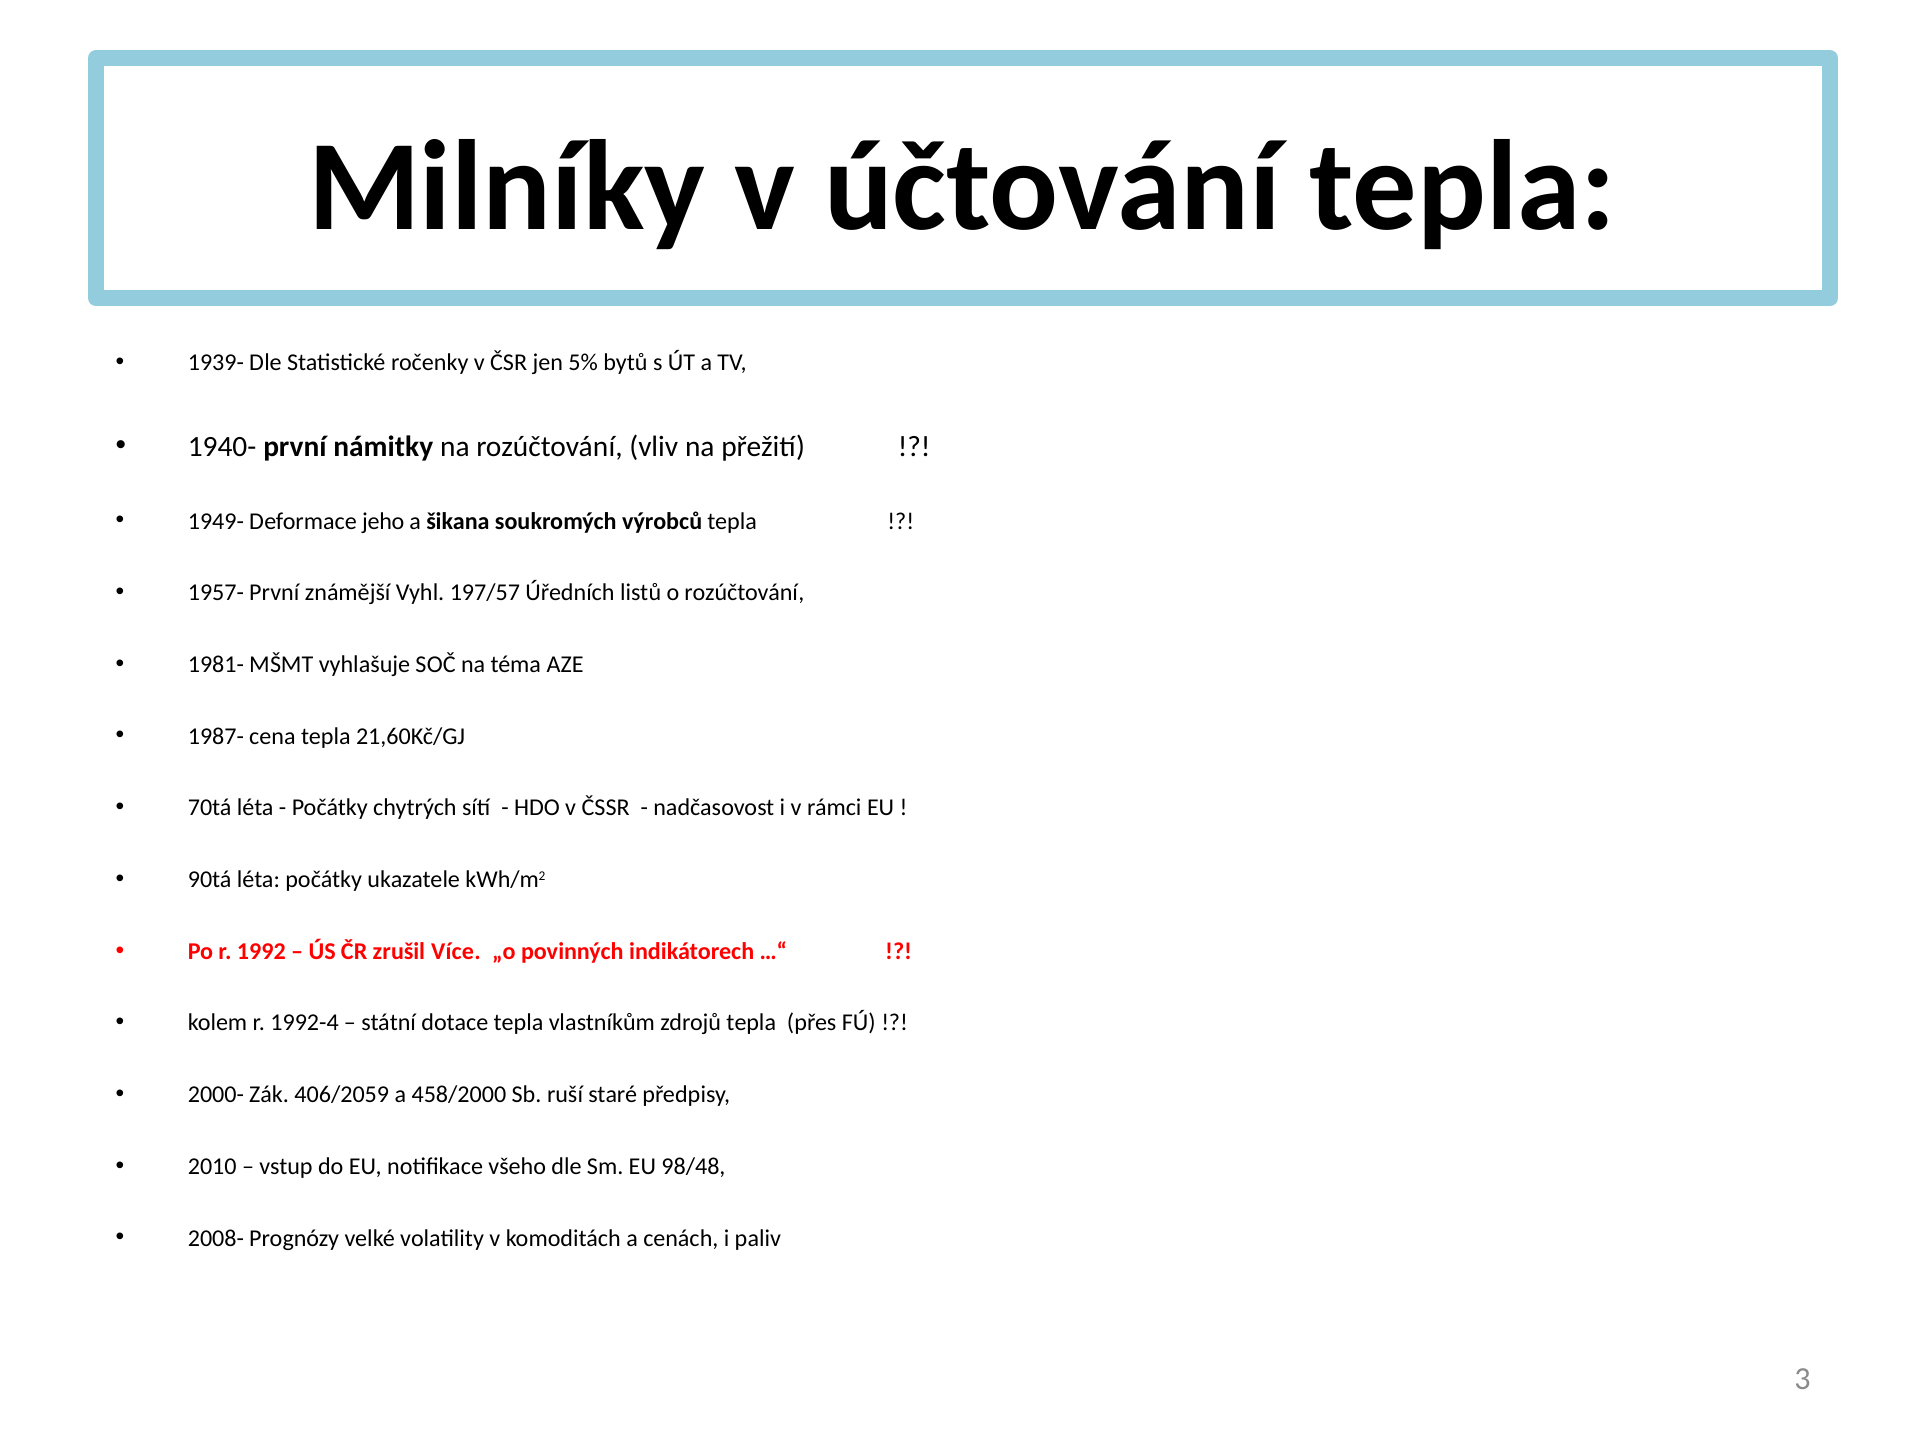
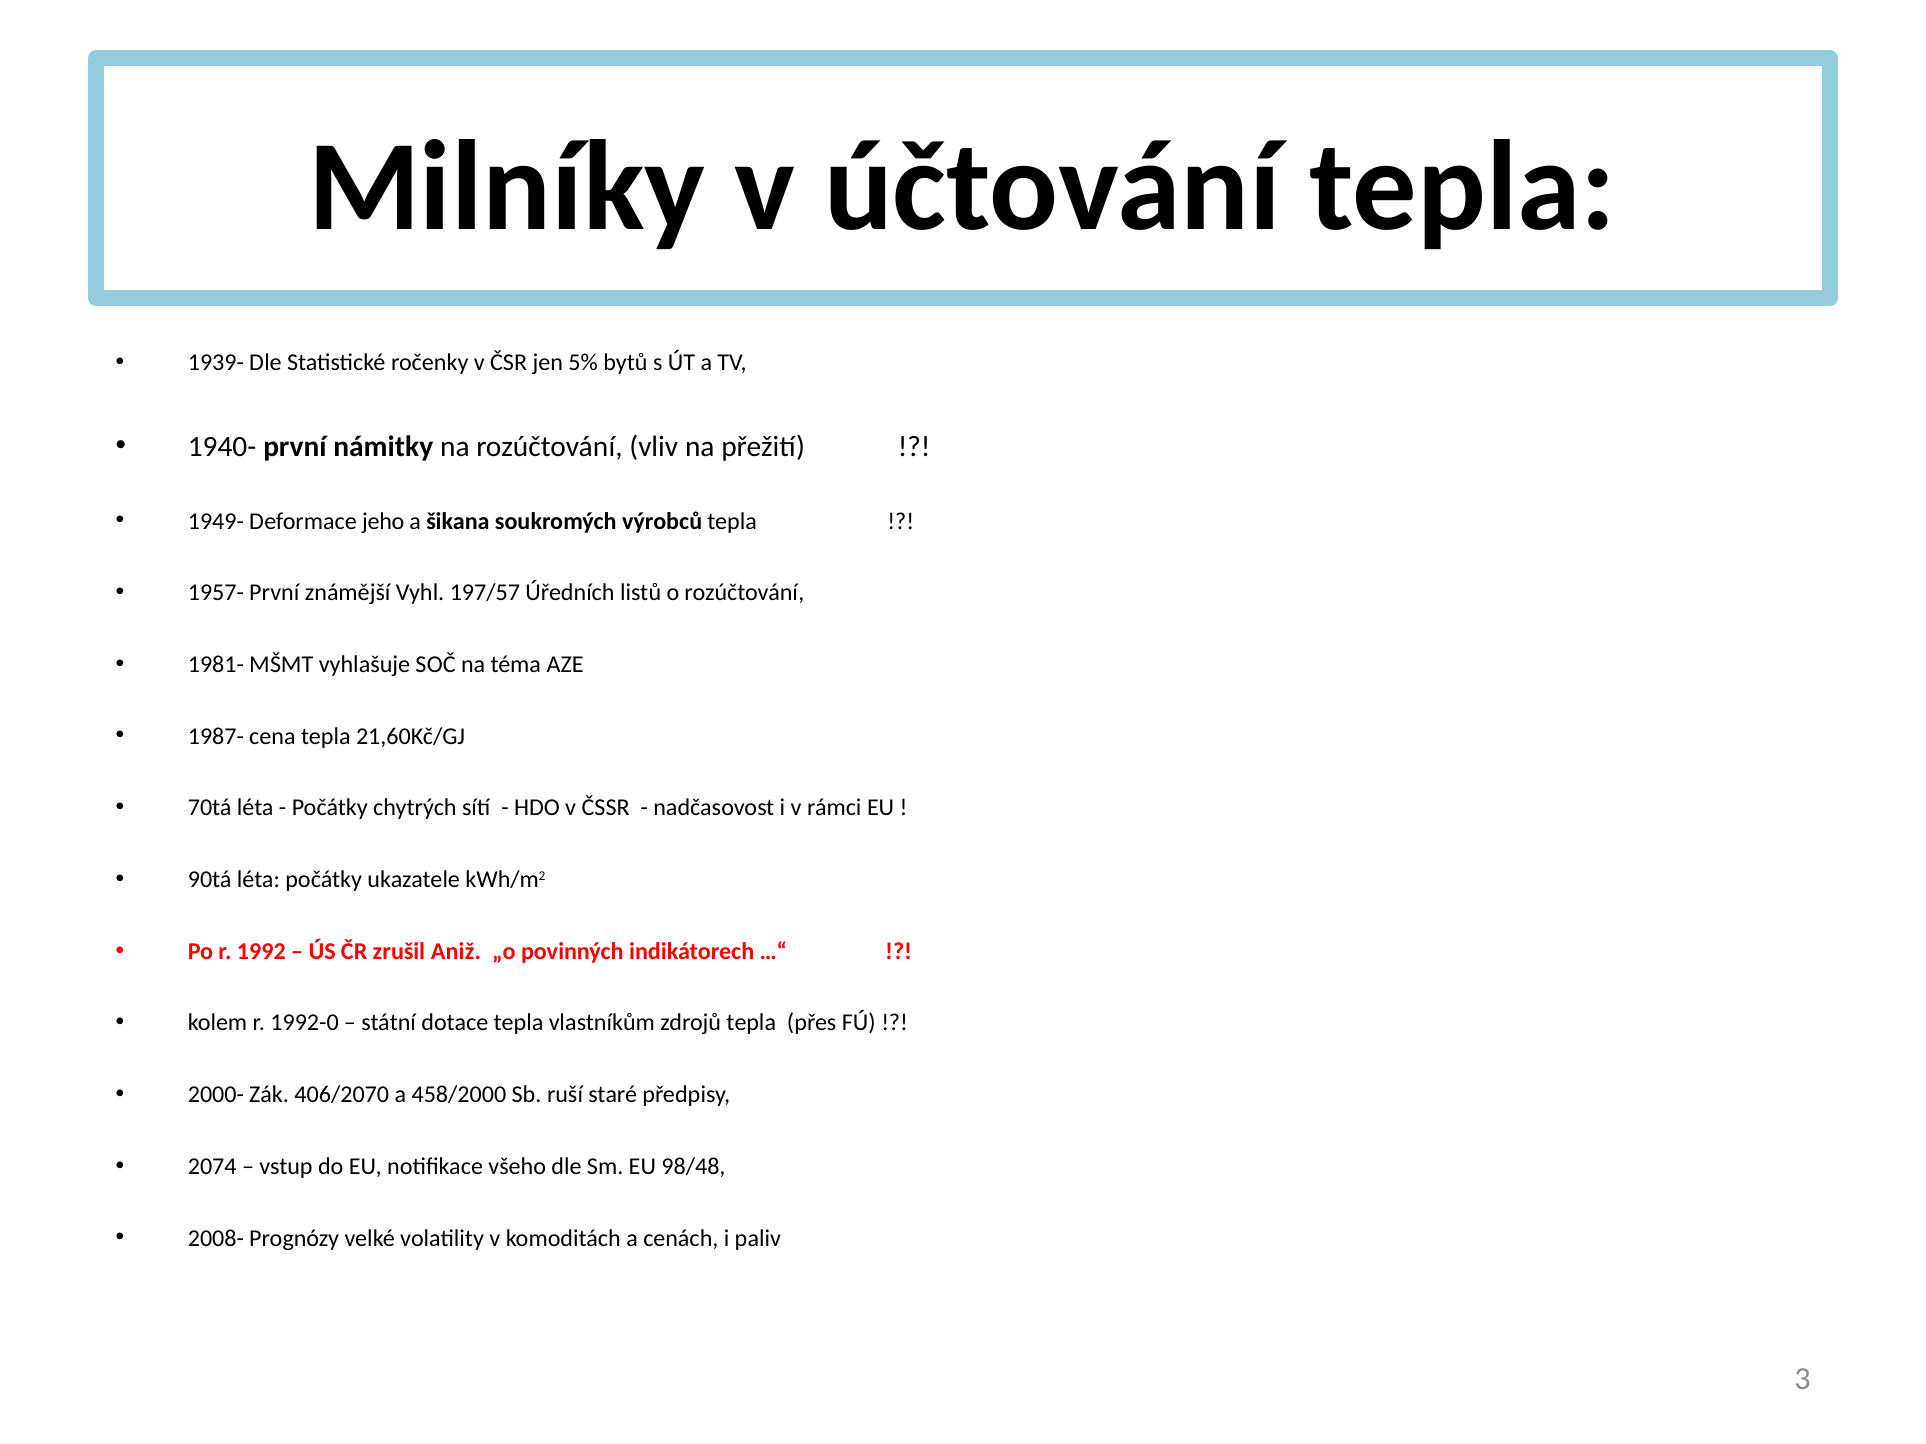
Více: Více -> Aniž
1992-4: 1992-4 -> 1992-0
406/2059: 406/2059 -> 406/2070
2010: 2010 -> 2074
